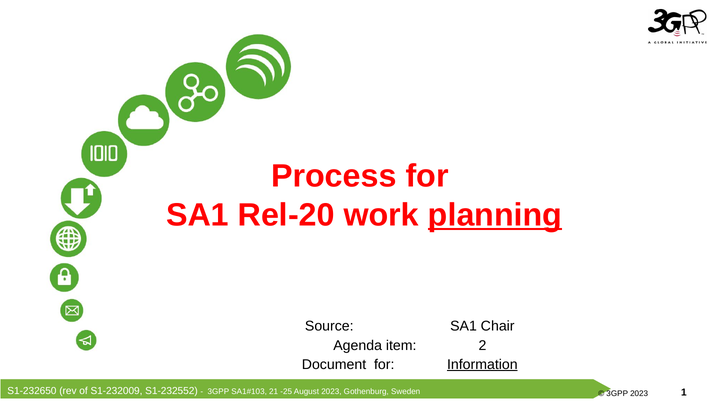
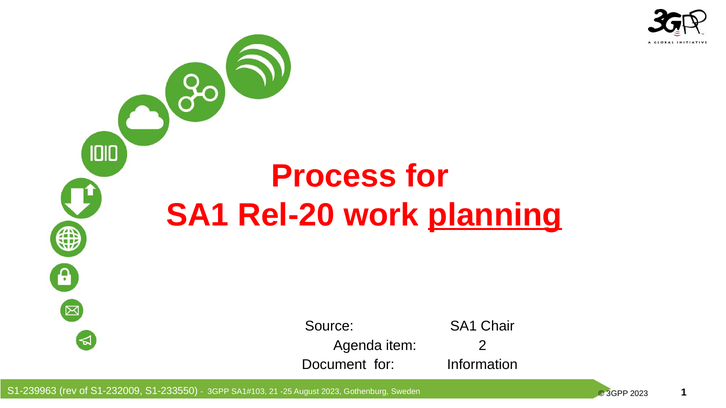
Information underline: present -> none
S1-232650: S1-232650 -> S1-239963
S1-232552: S1-232552 -> S1-233550
